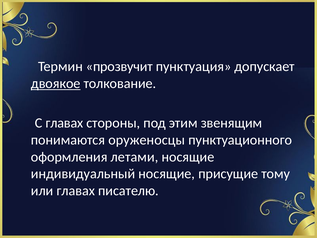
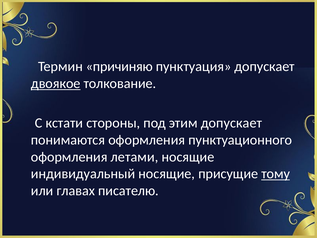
прозвучит: прозвучит -> причиняю
С главах: главах -> кстати
этим звенящим: звенящим -> допускает
понимаются оруженосцы: оруженосцы -> оформления
тому underline: none -> present
